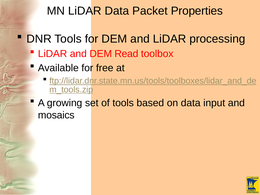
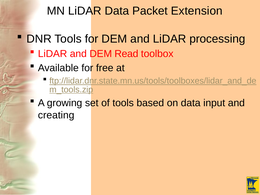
Properties: Properties -> Extension
mosaics: mosaics -> creating
